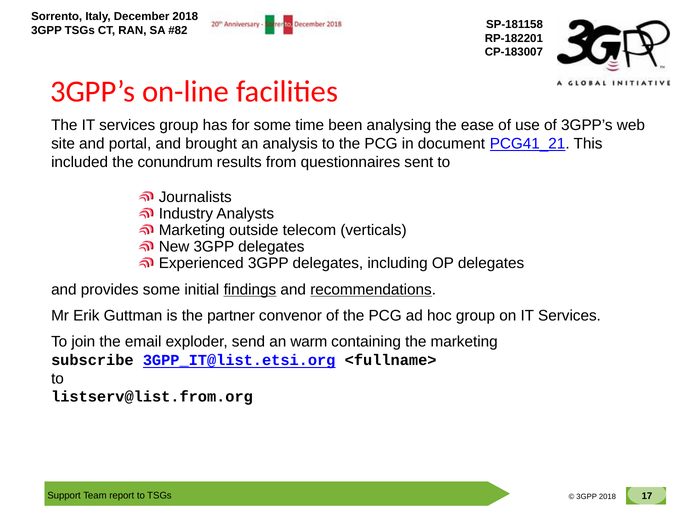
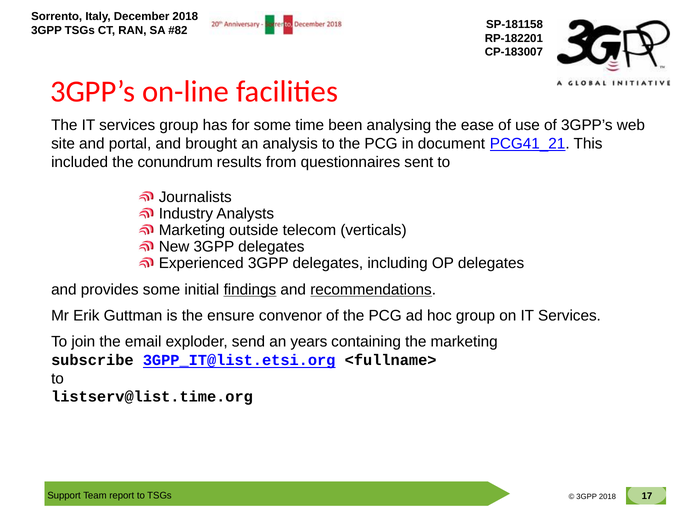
partner: partner -> ensure
warm: warm -> years
listserv@list.from.org: listserv@list.from.org -> listserv@list.time.org
